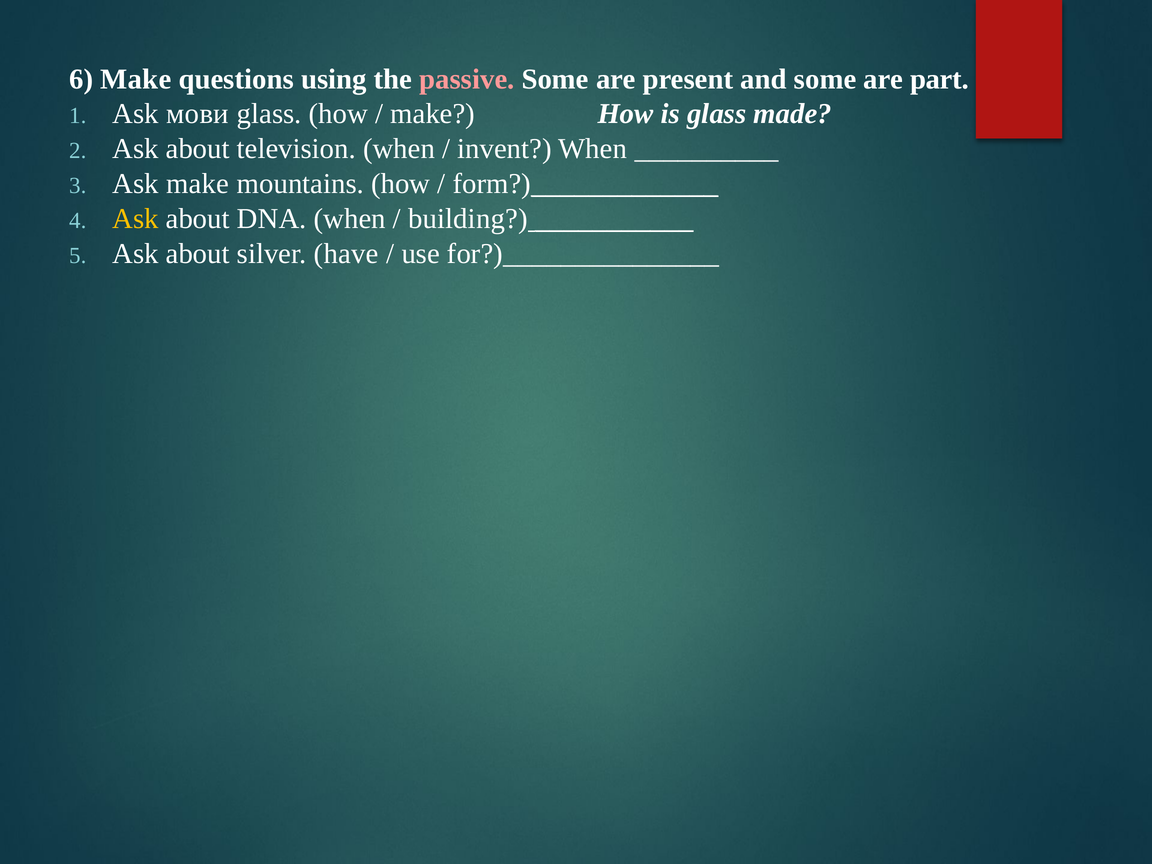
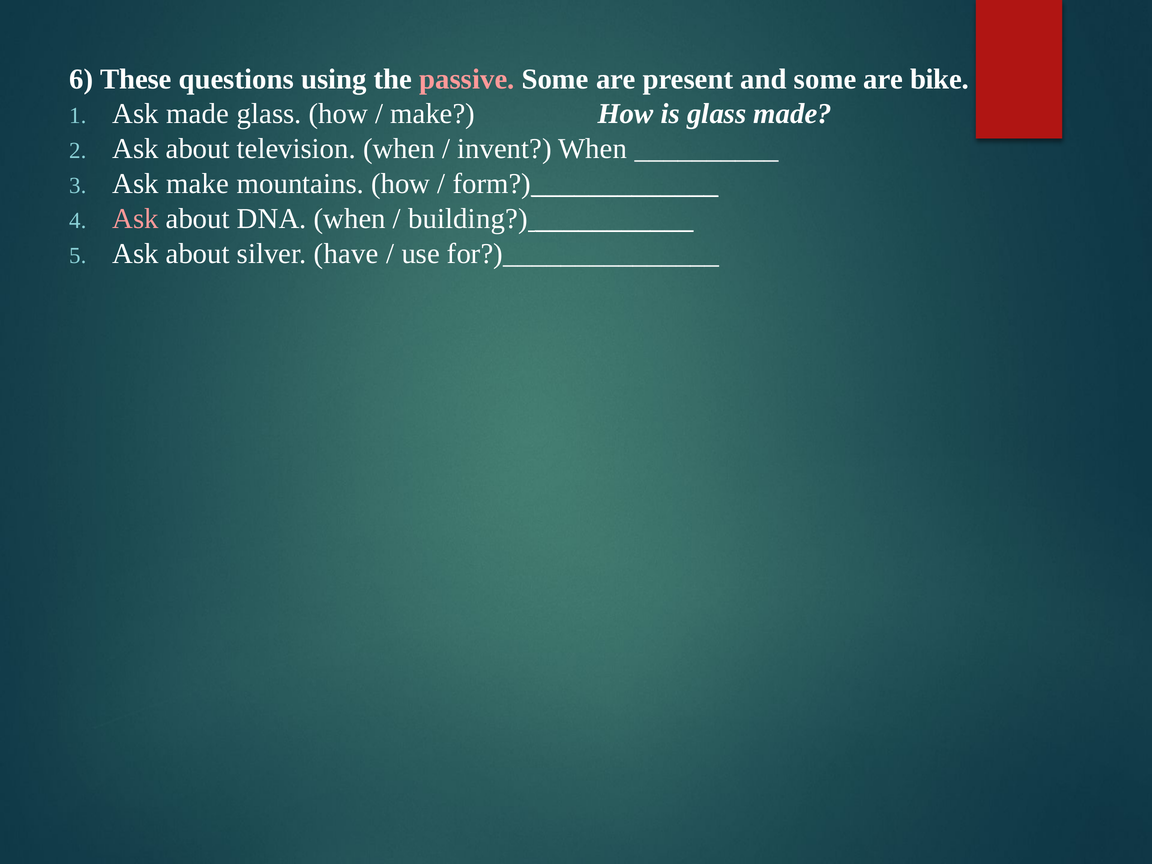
6 Make: Make -> These
part: part -> bike
Ask мови: мови -> made
Ask at (136, 219) colour: yellow -> pink
